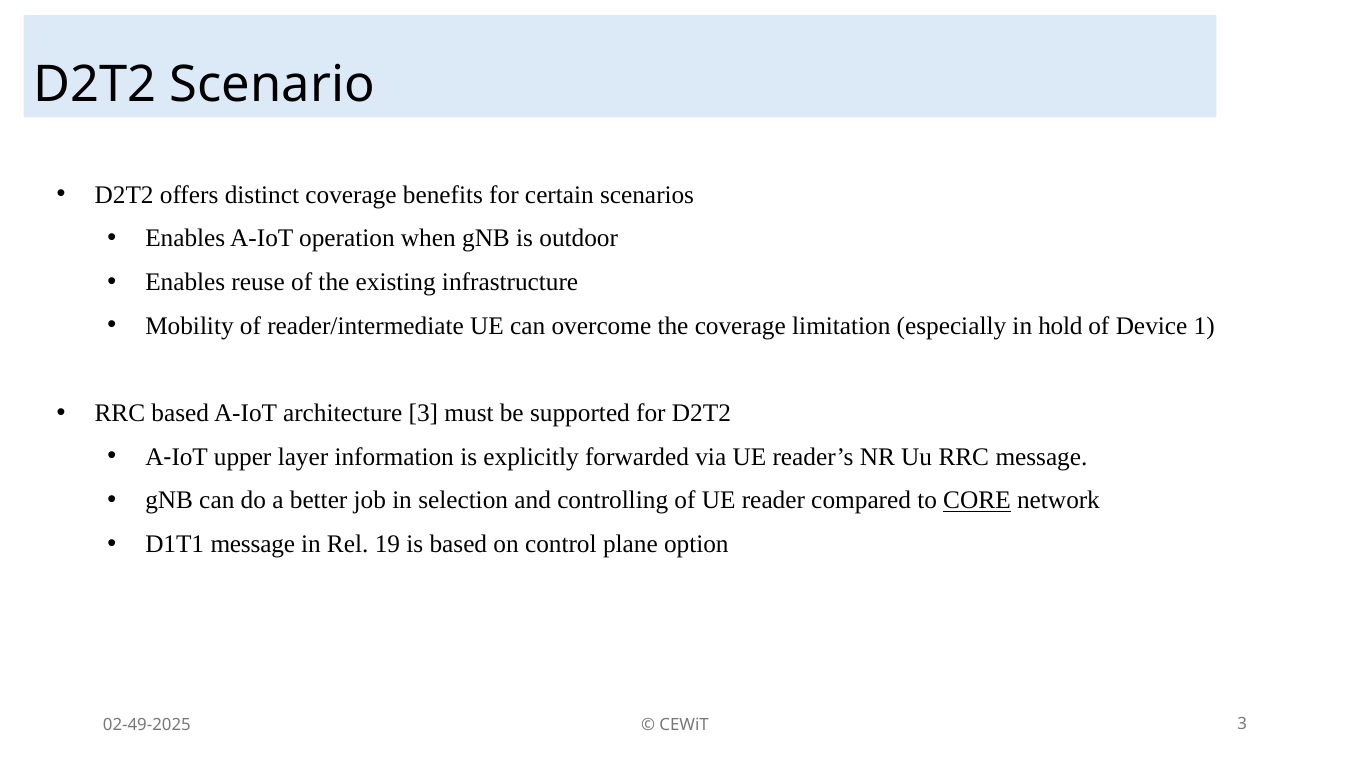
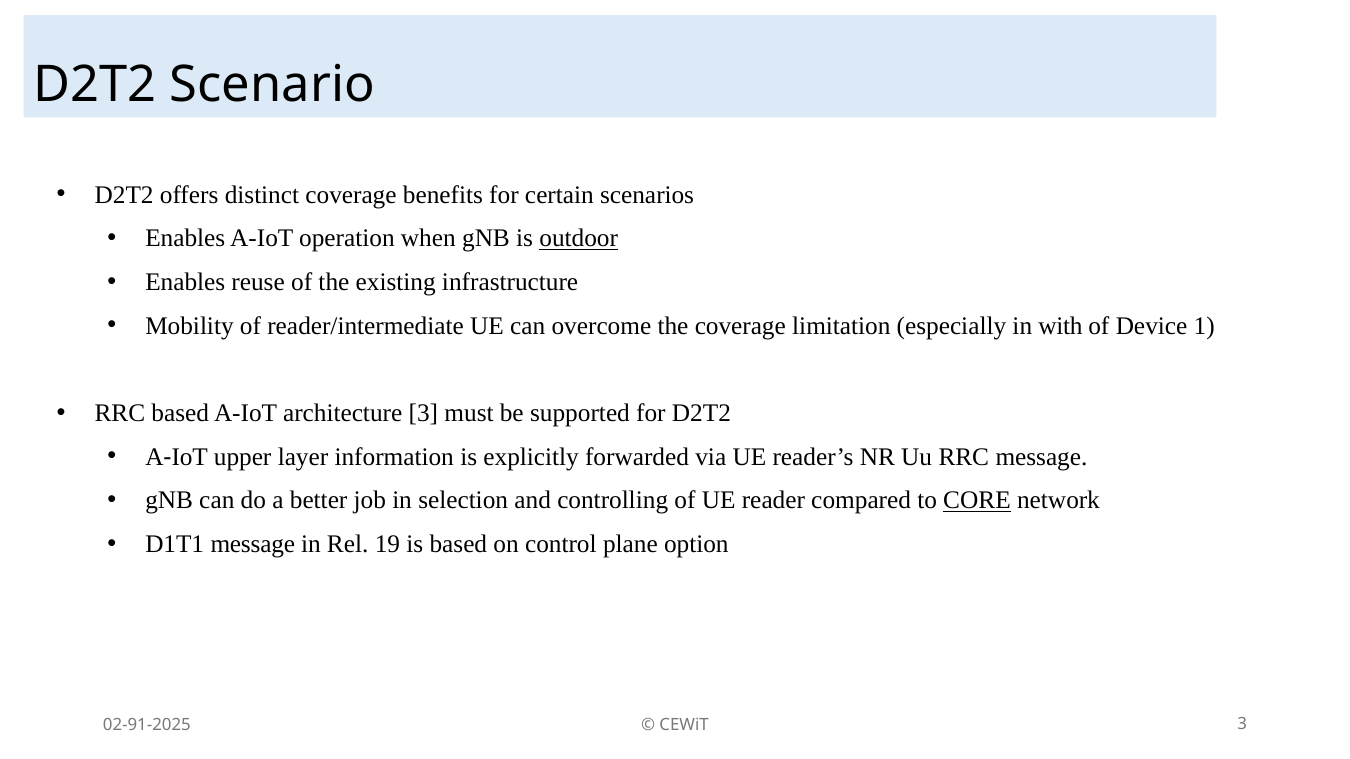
outdoor underline: none -> present
hold: hold -> with
02-49-2025: 02-49-2025 -> 02-91-2025
